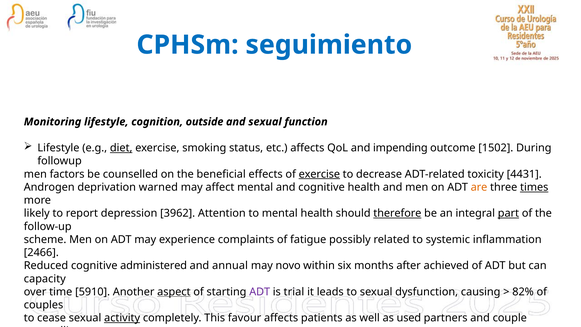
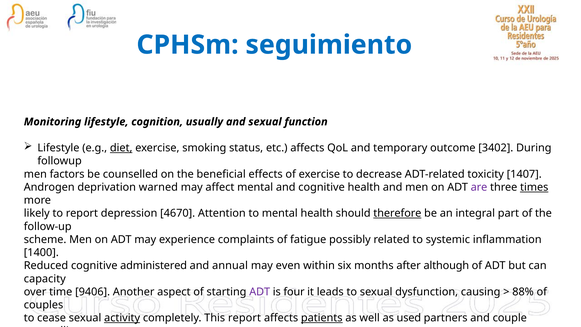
outside: outside -> usually
impending: impending -> temporary
1502: 1502 -> 3402
exercise at (319, 174) underline: present -> none
toxicity 4431: 4431 -> 1407
are colour: orange -> purple
3962: 3962 -> 4670
part underline: present -> none
2466: 2466 -> 1400
novo: novo -> even
achieved: achieved -> although
5910: 5910 -> 9406
aspect underline: present -> none
trial: trial -> four
82%: 82% -> 88%
This favour: favour -> report
patients underline: none -> present
